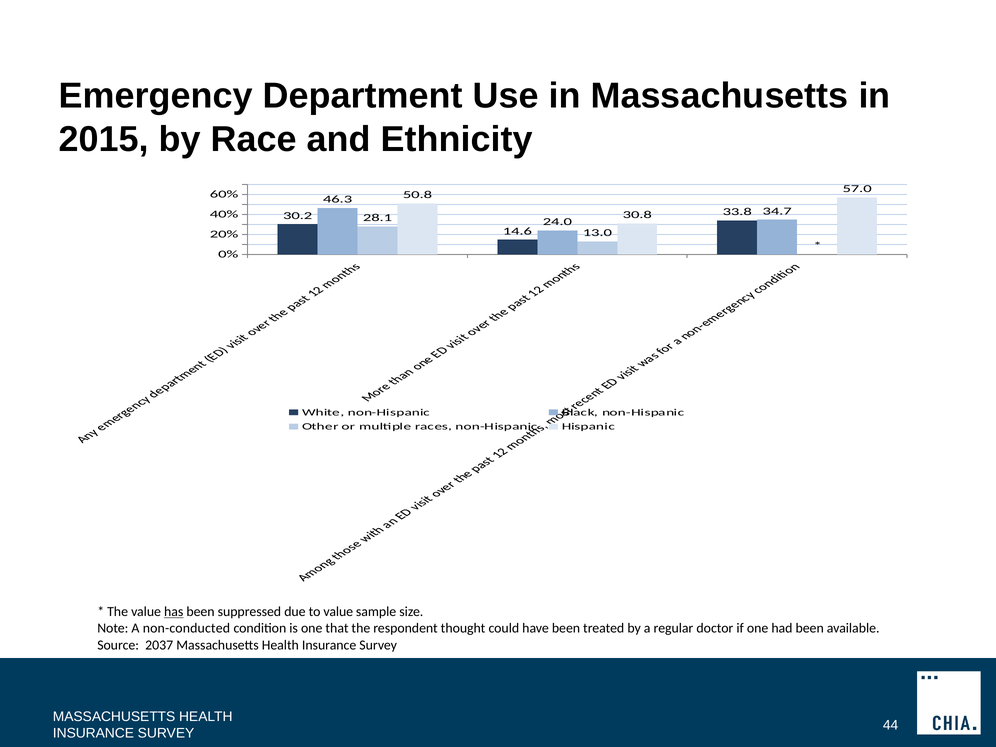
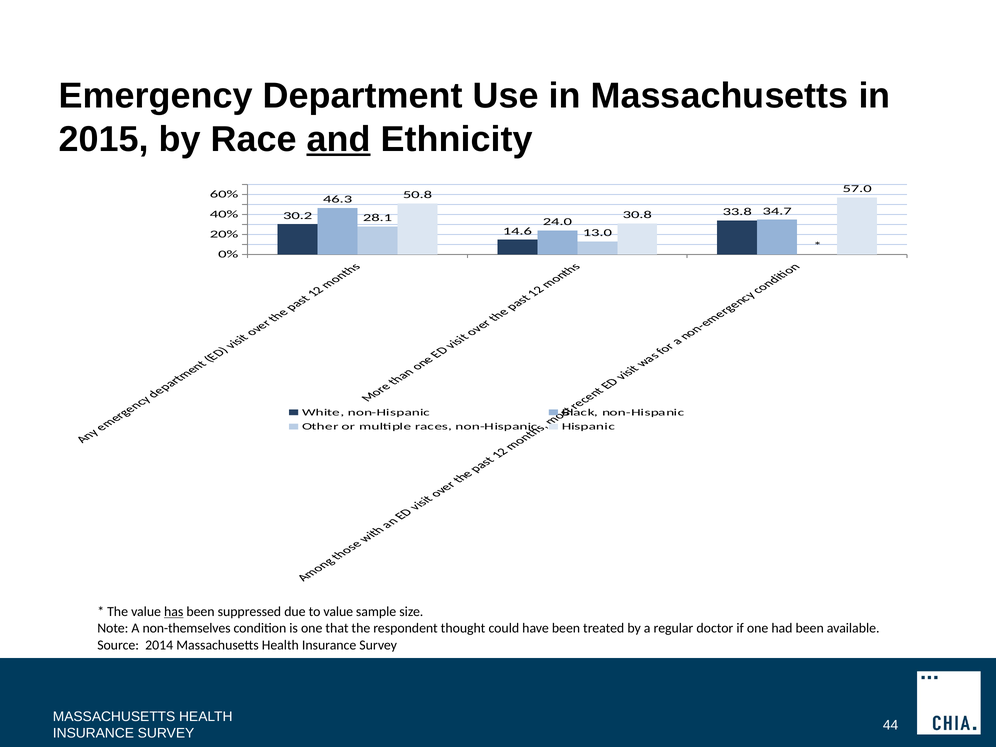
and underline: none -> present
non-conducted: non-conducted -> non-themselves
2037: 2037 -> 2014
